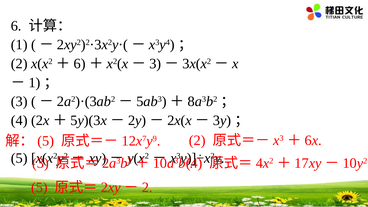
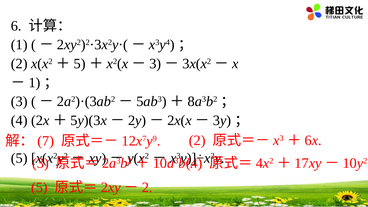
6 at (80, 64): 6 -> 5
5 at (46, 141): 5 -> 7
